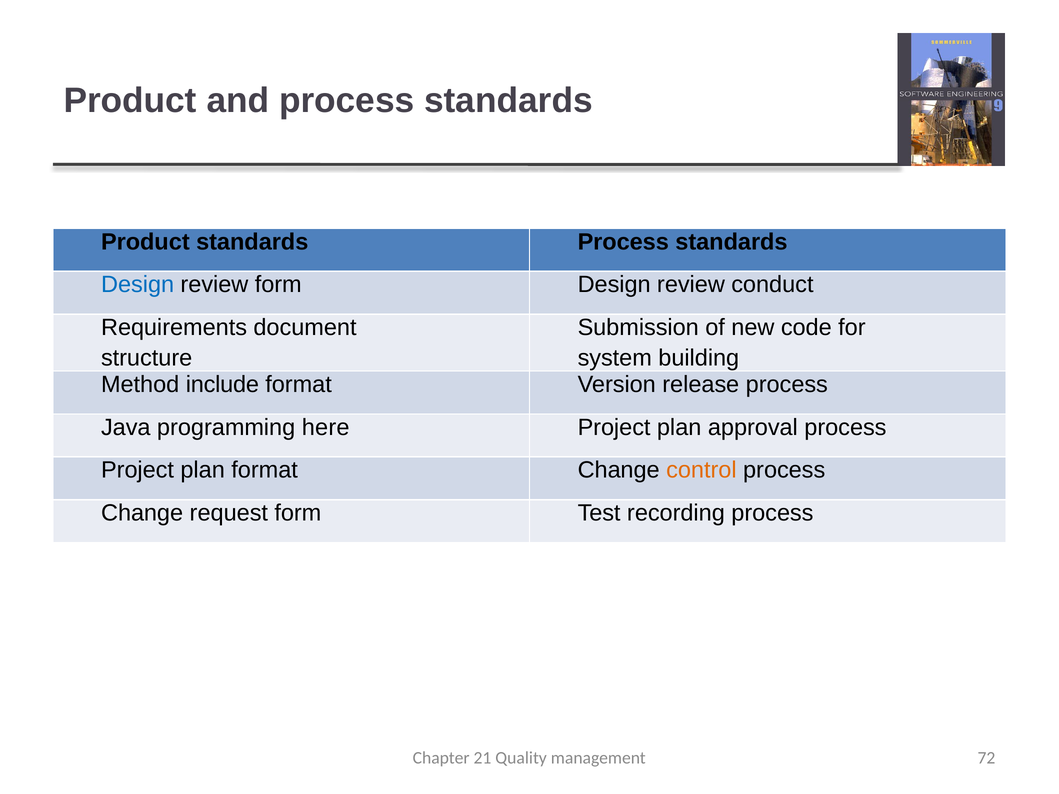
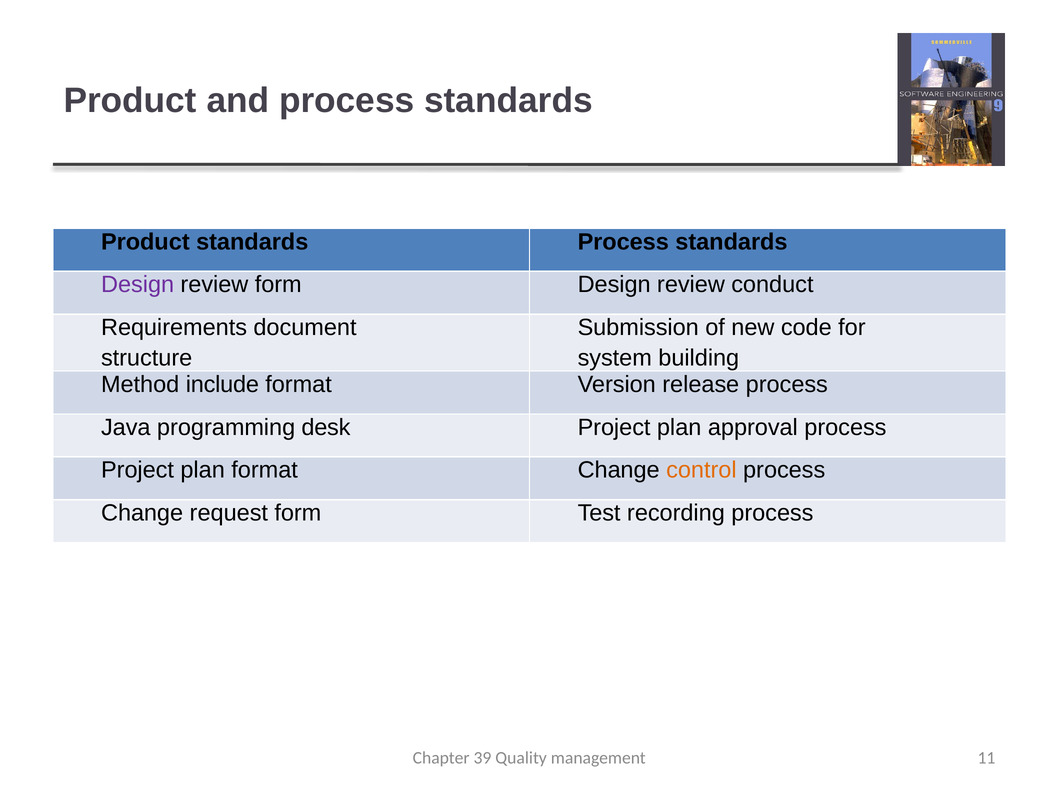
Design at (138, 285) colour: blue -> purple
here: here -> desk
21: 21 -> 39
72: 72 -> 11
